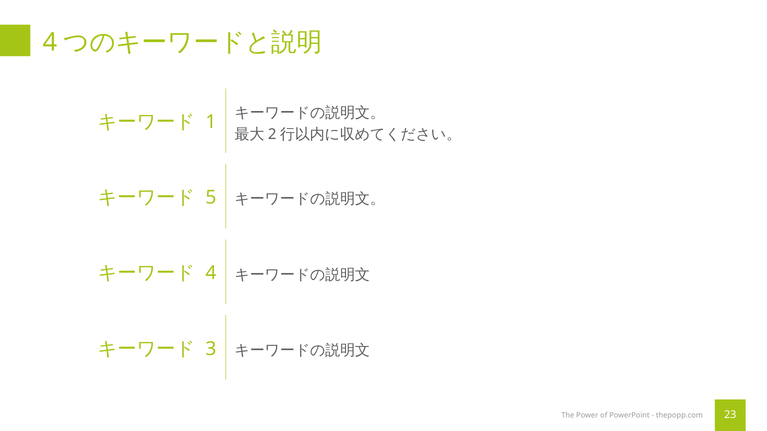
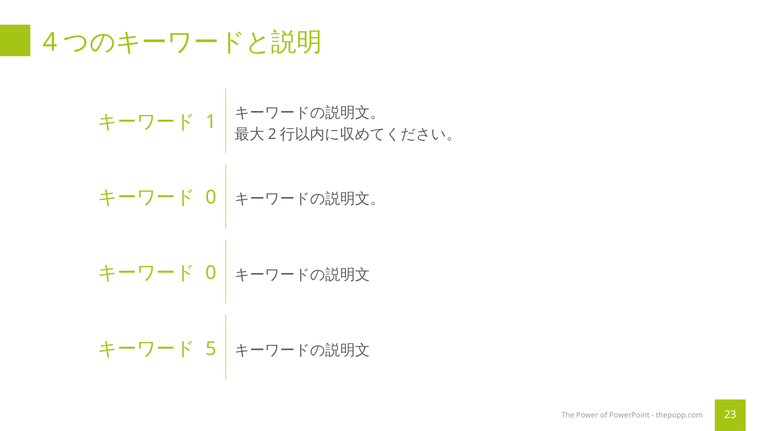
5 at (211, 198): 5 -> 0
4 at (211, 273): 4 -> 0
3: 3 -> 5
